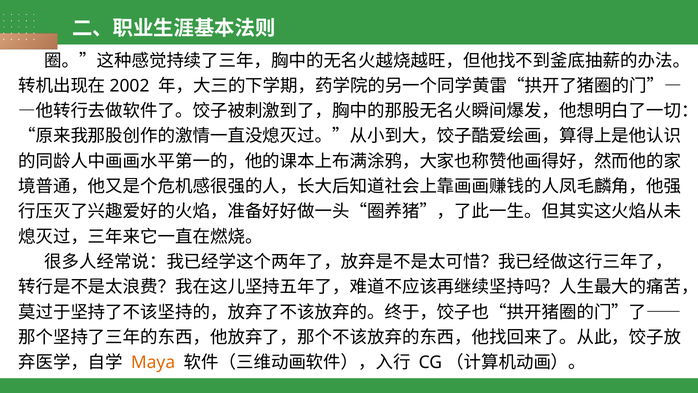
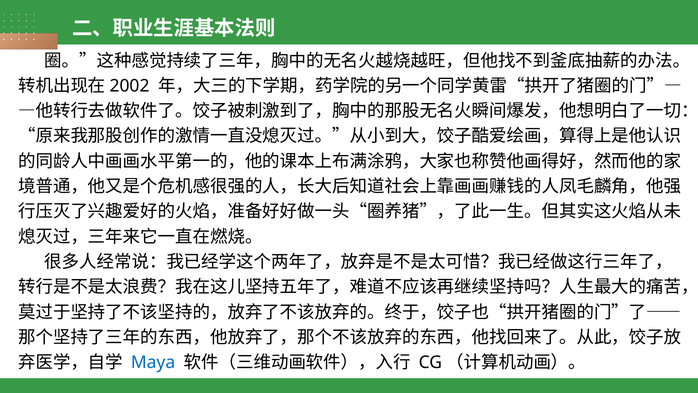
Maya colour: orange -> blue
